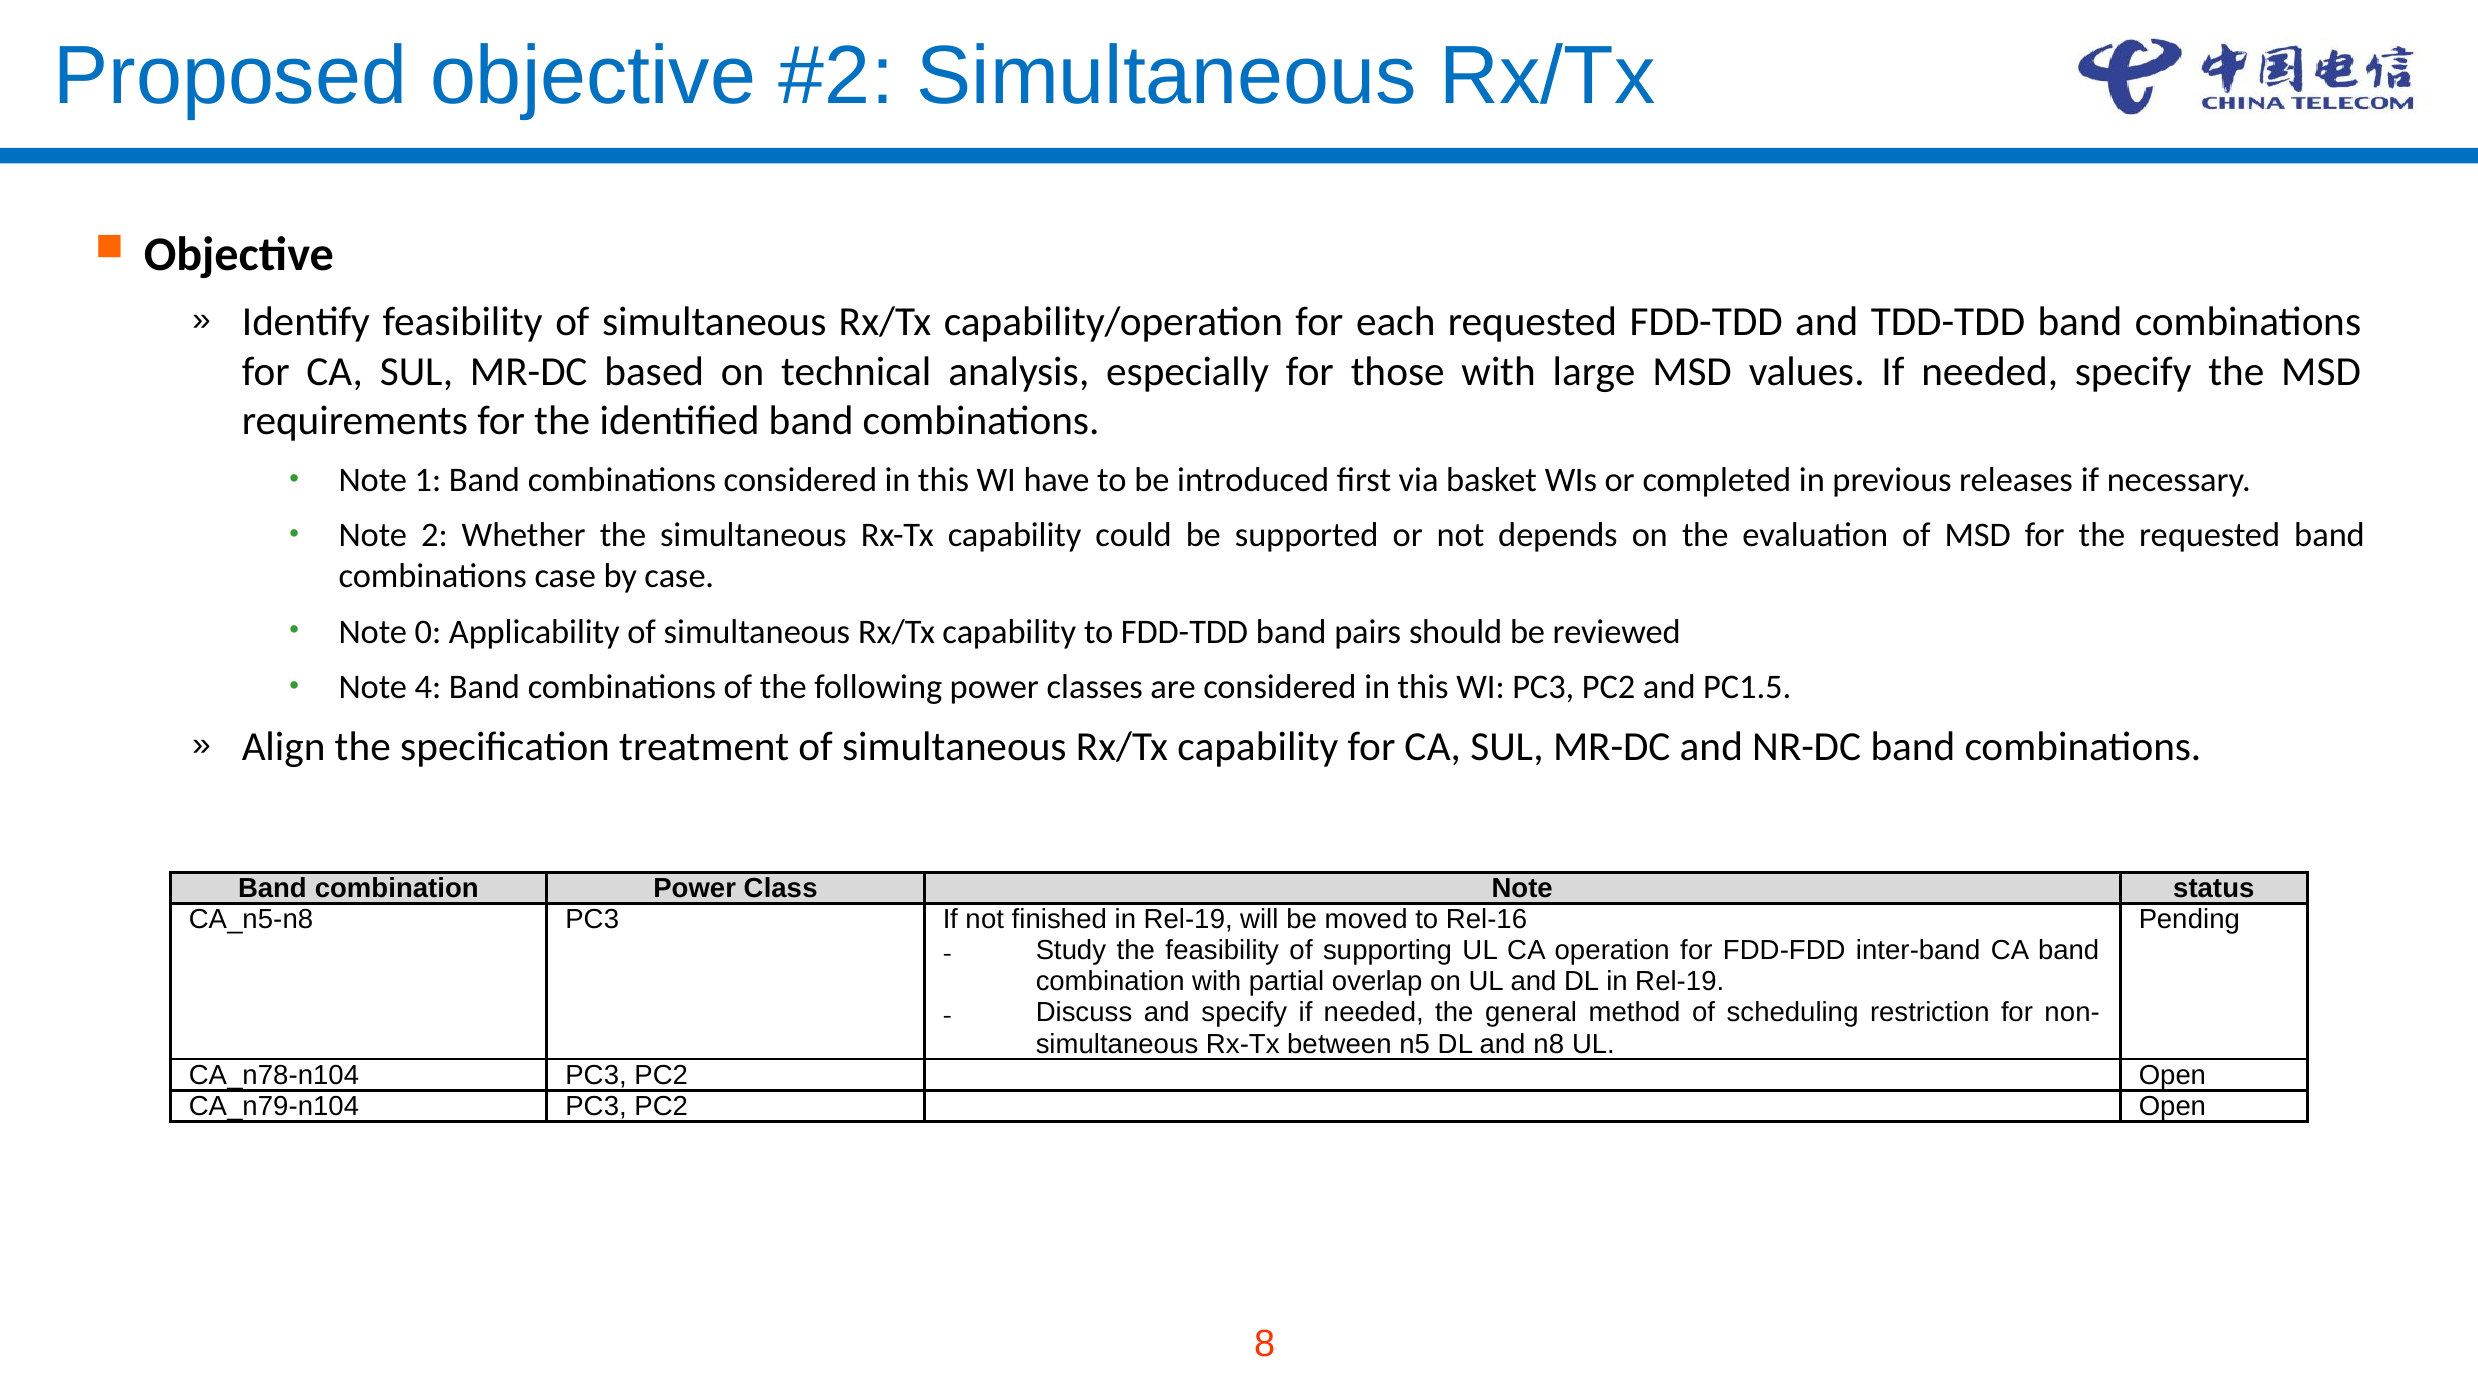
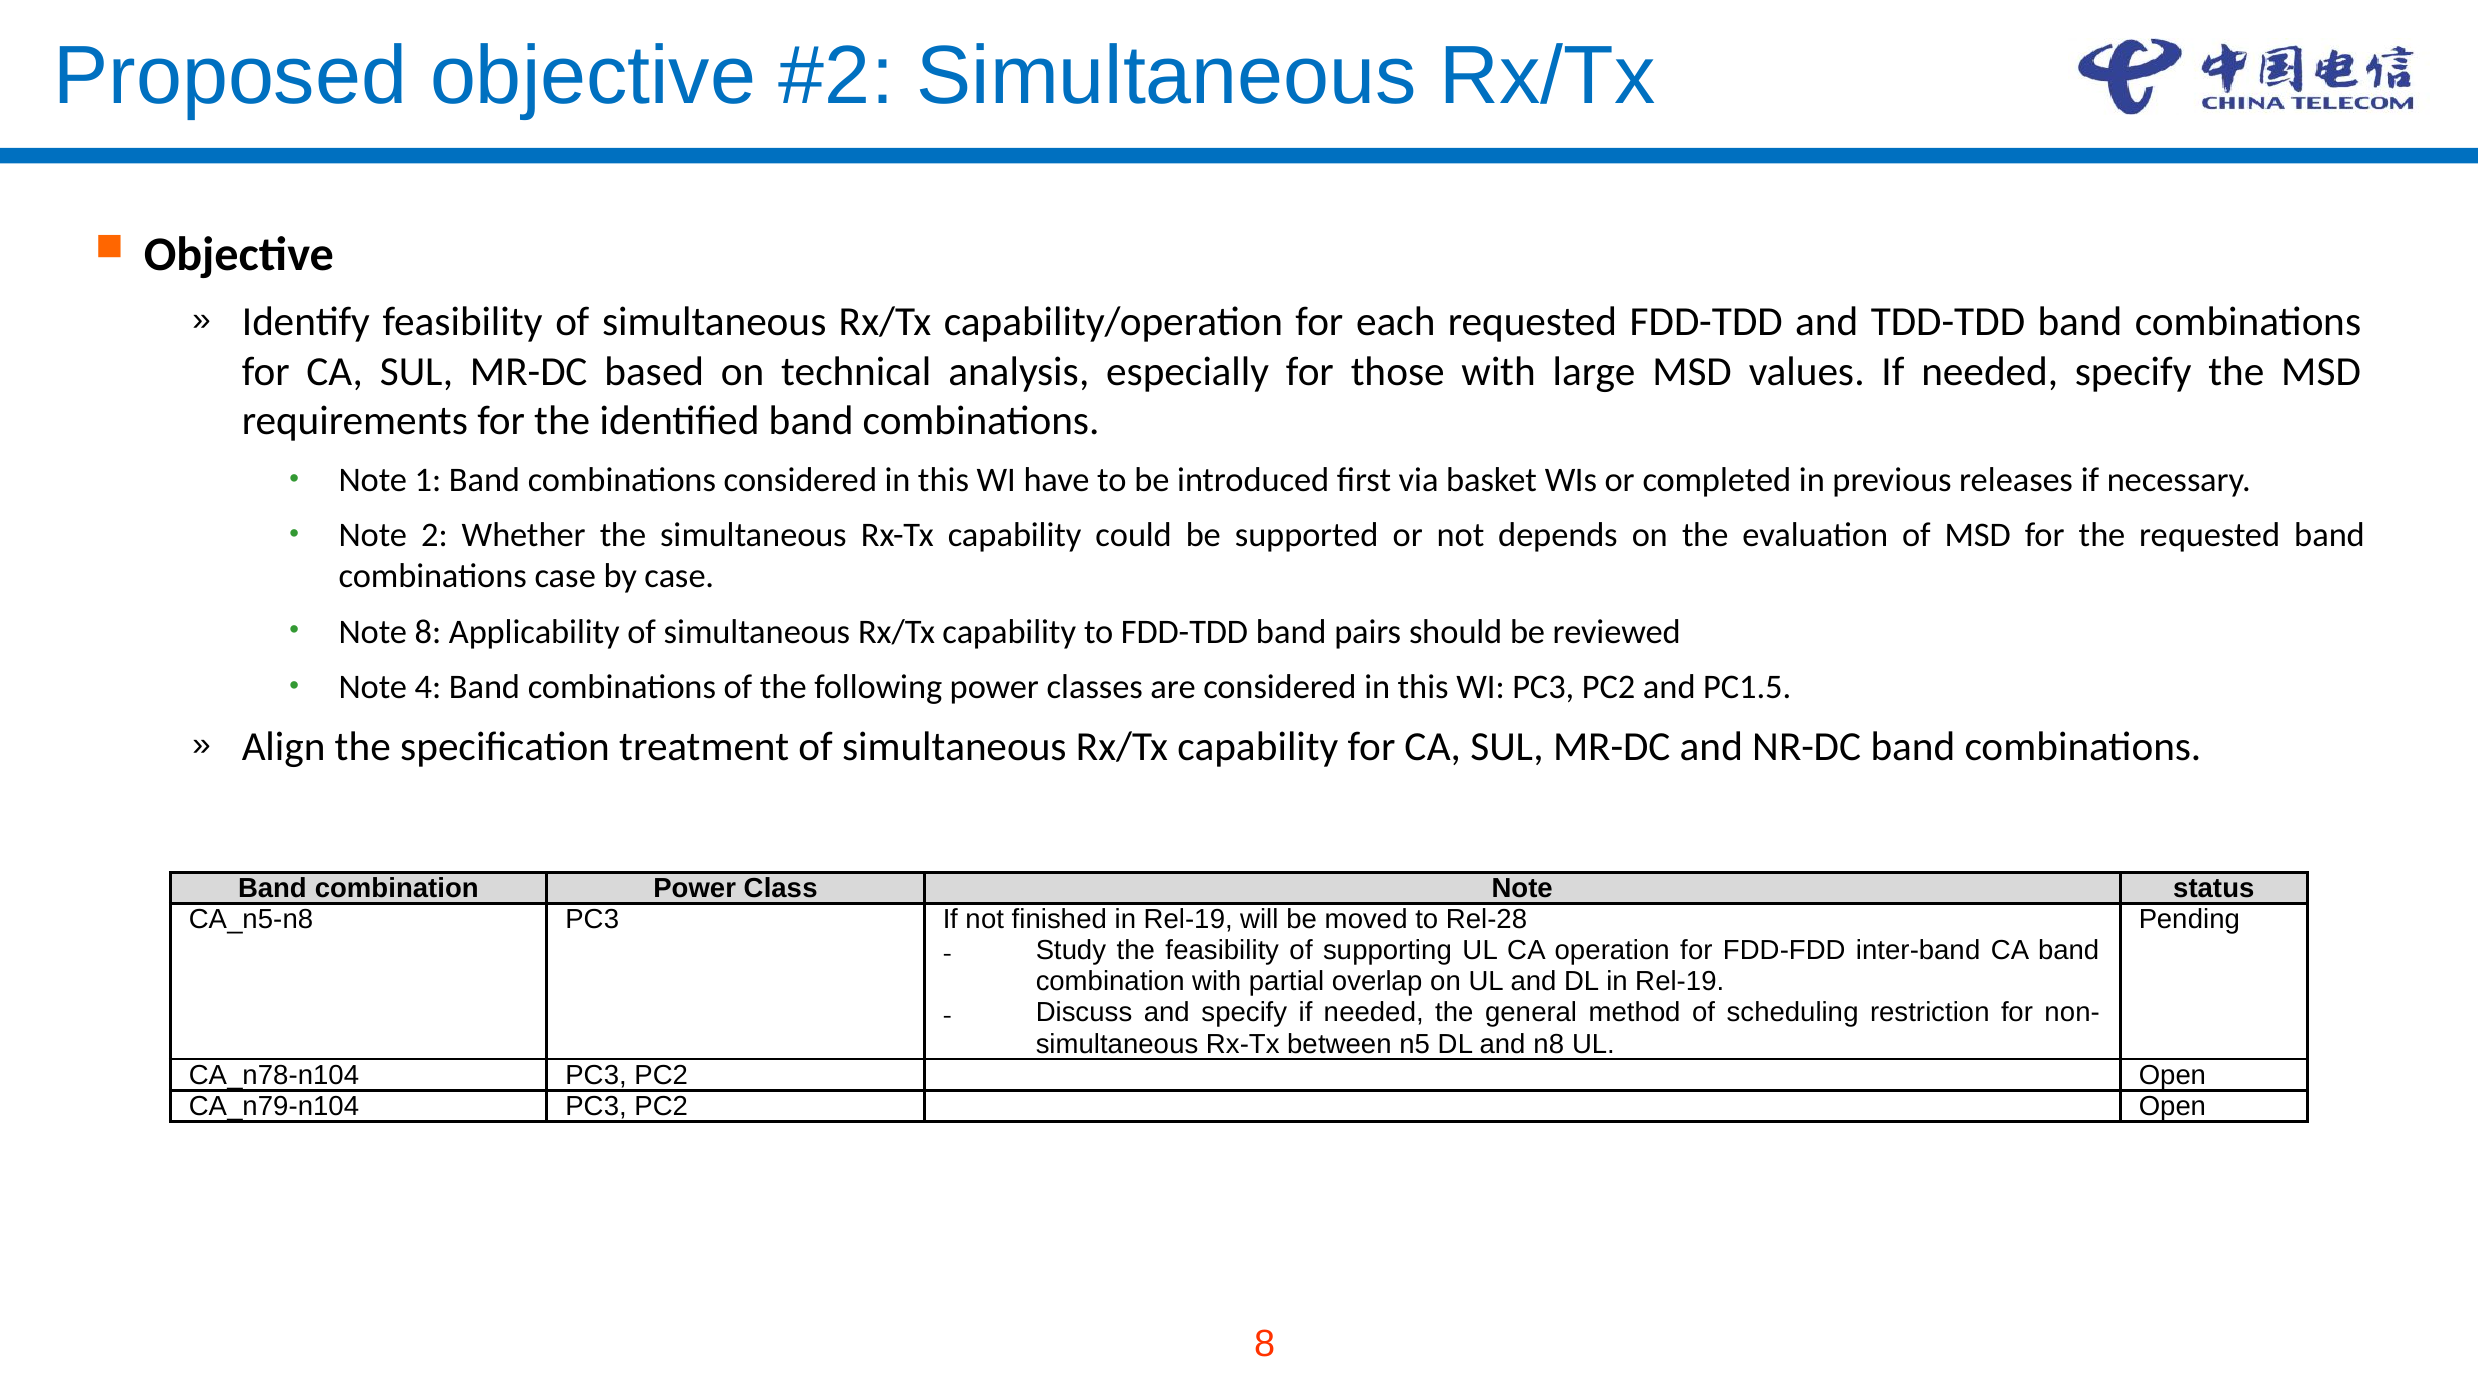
Note 0: 0 -> 8
Rel-16: Rel-16 -> Rel-28
